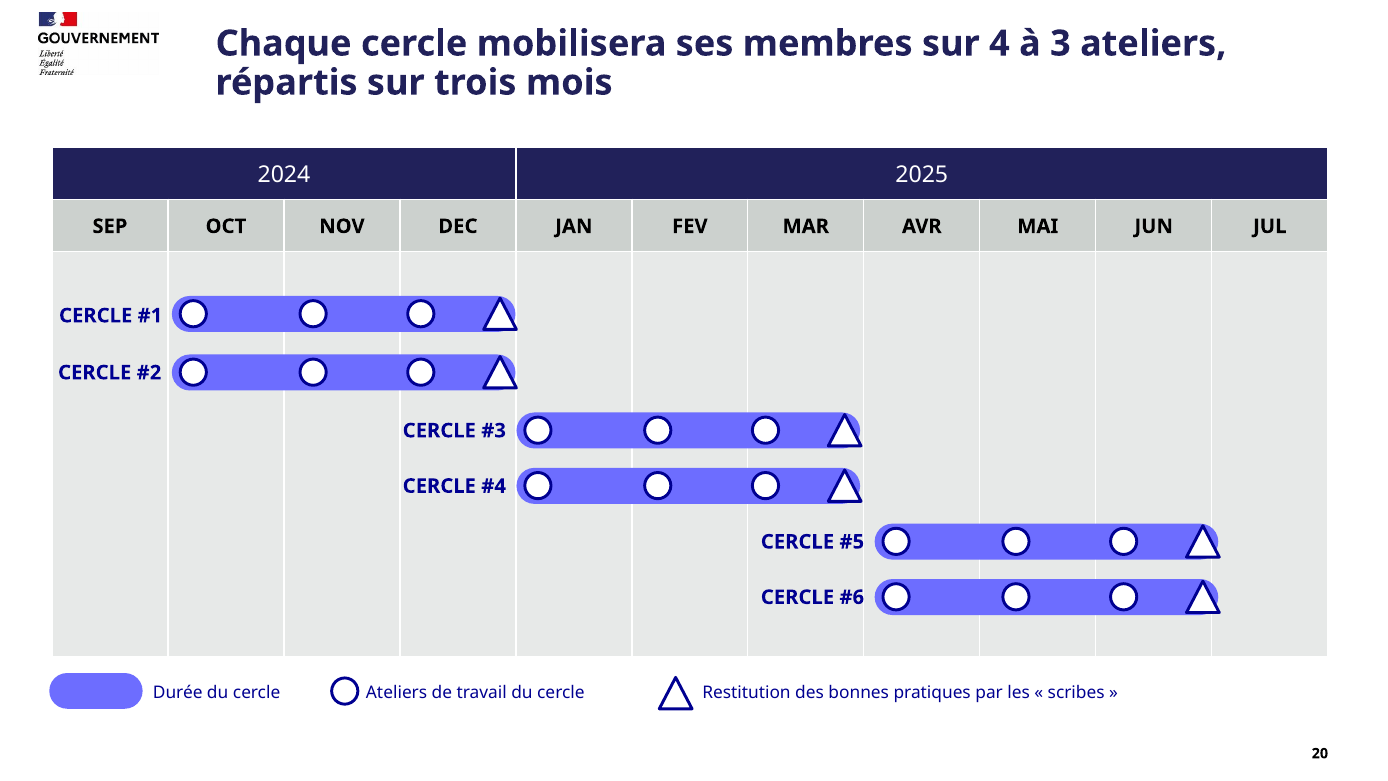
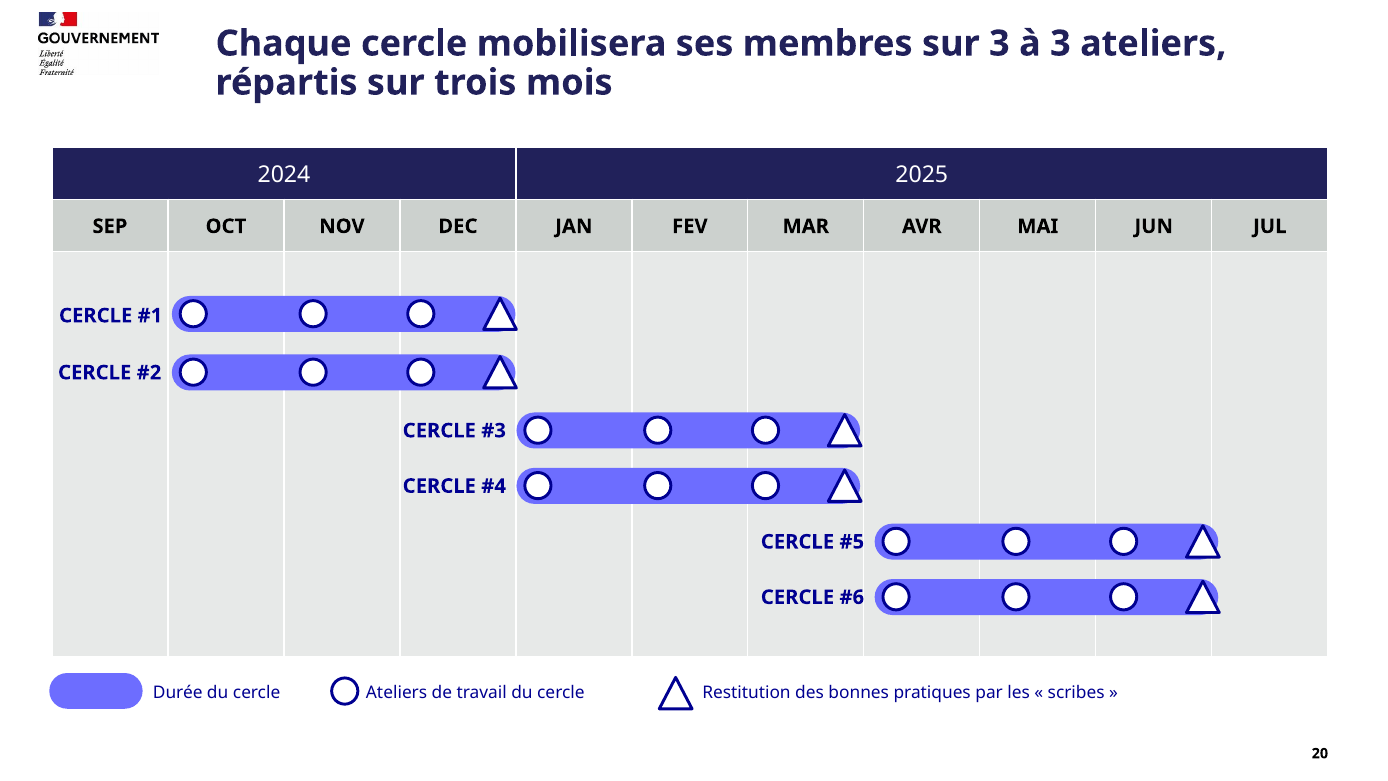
sur 4: 4 -> 3
